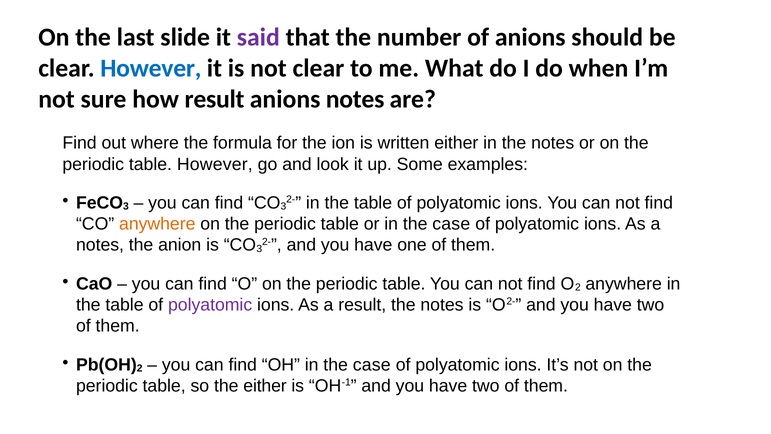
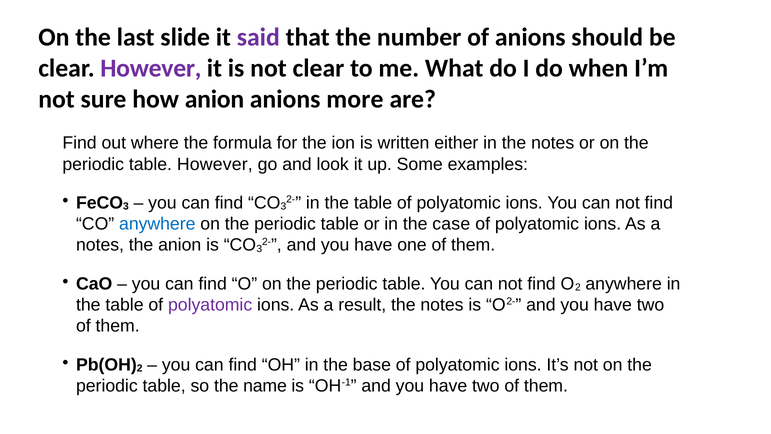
However at (151, 68) colour: blue -> purple
how result: result -> anion
anions notes: notes -> more
anywhere at (157, 224) colour: orange -> blue
OH in the case: case -> base
the either: either -> name
